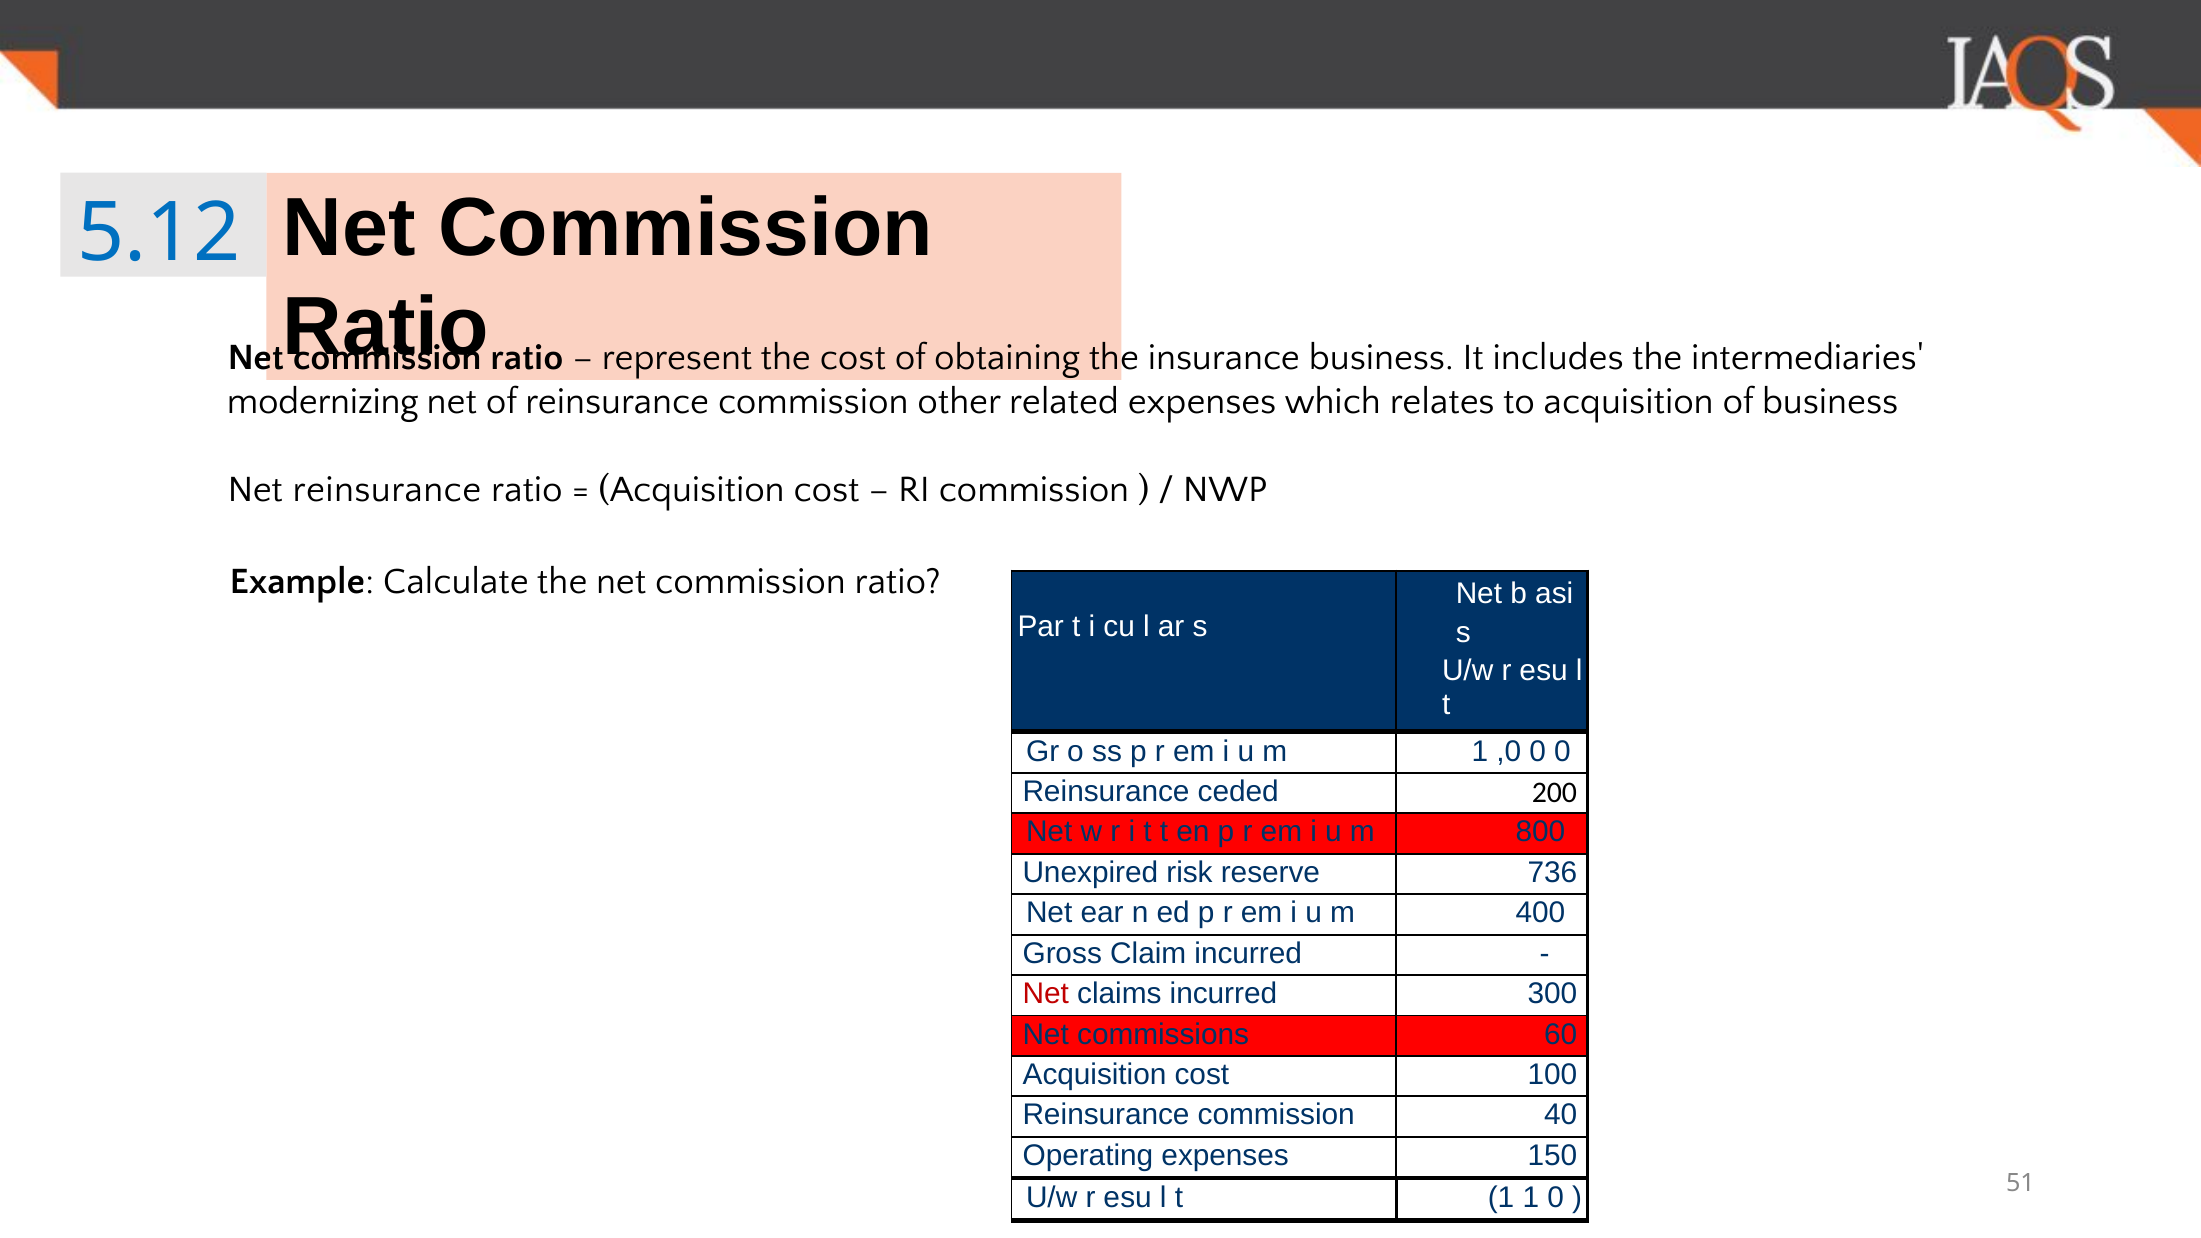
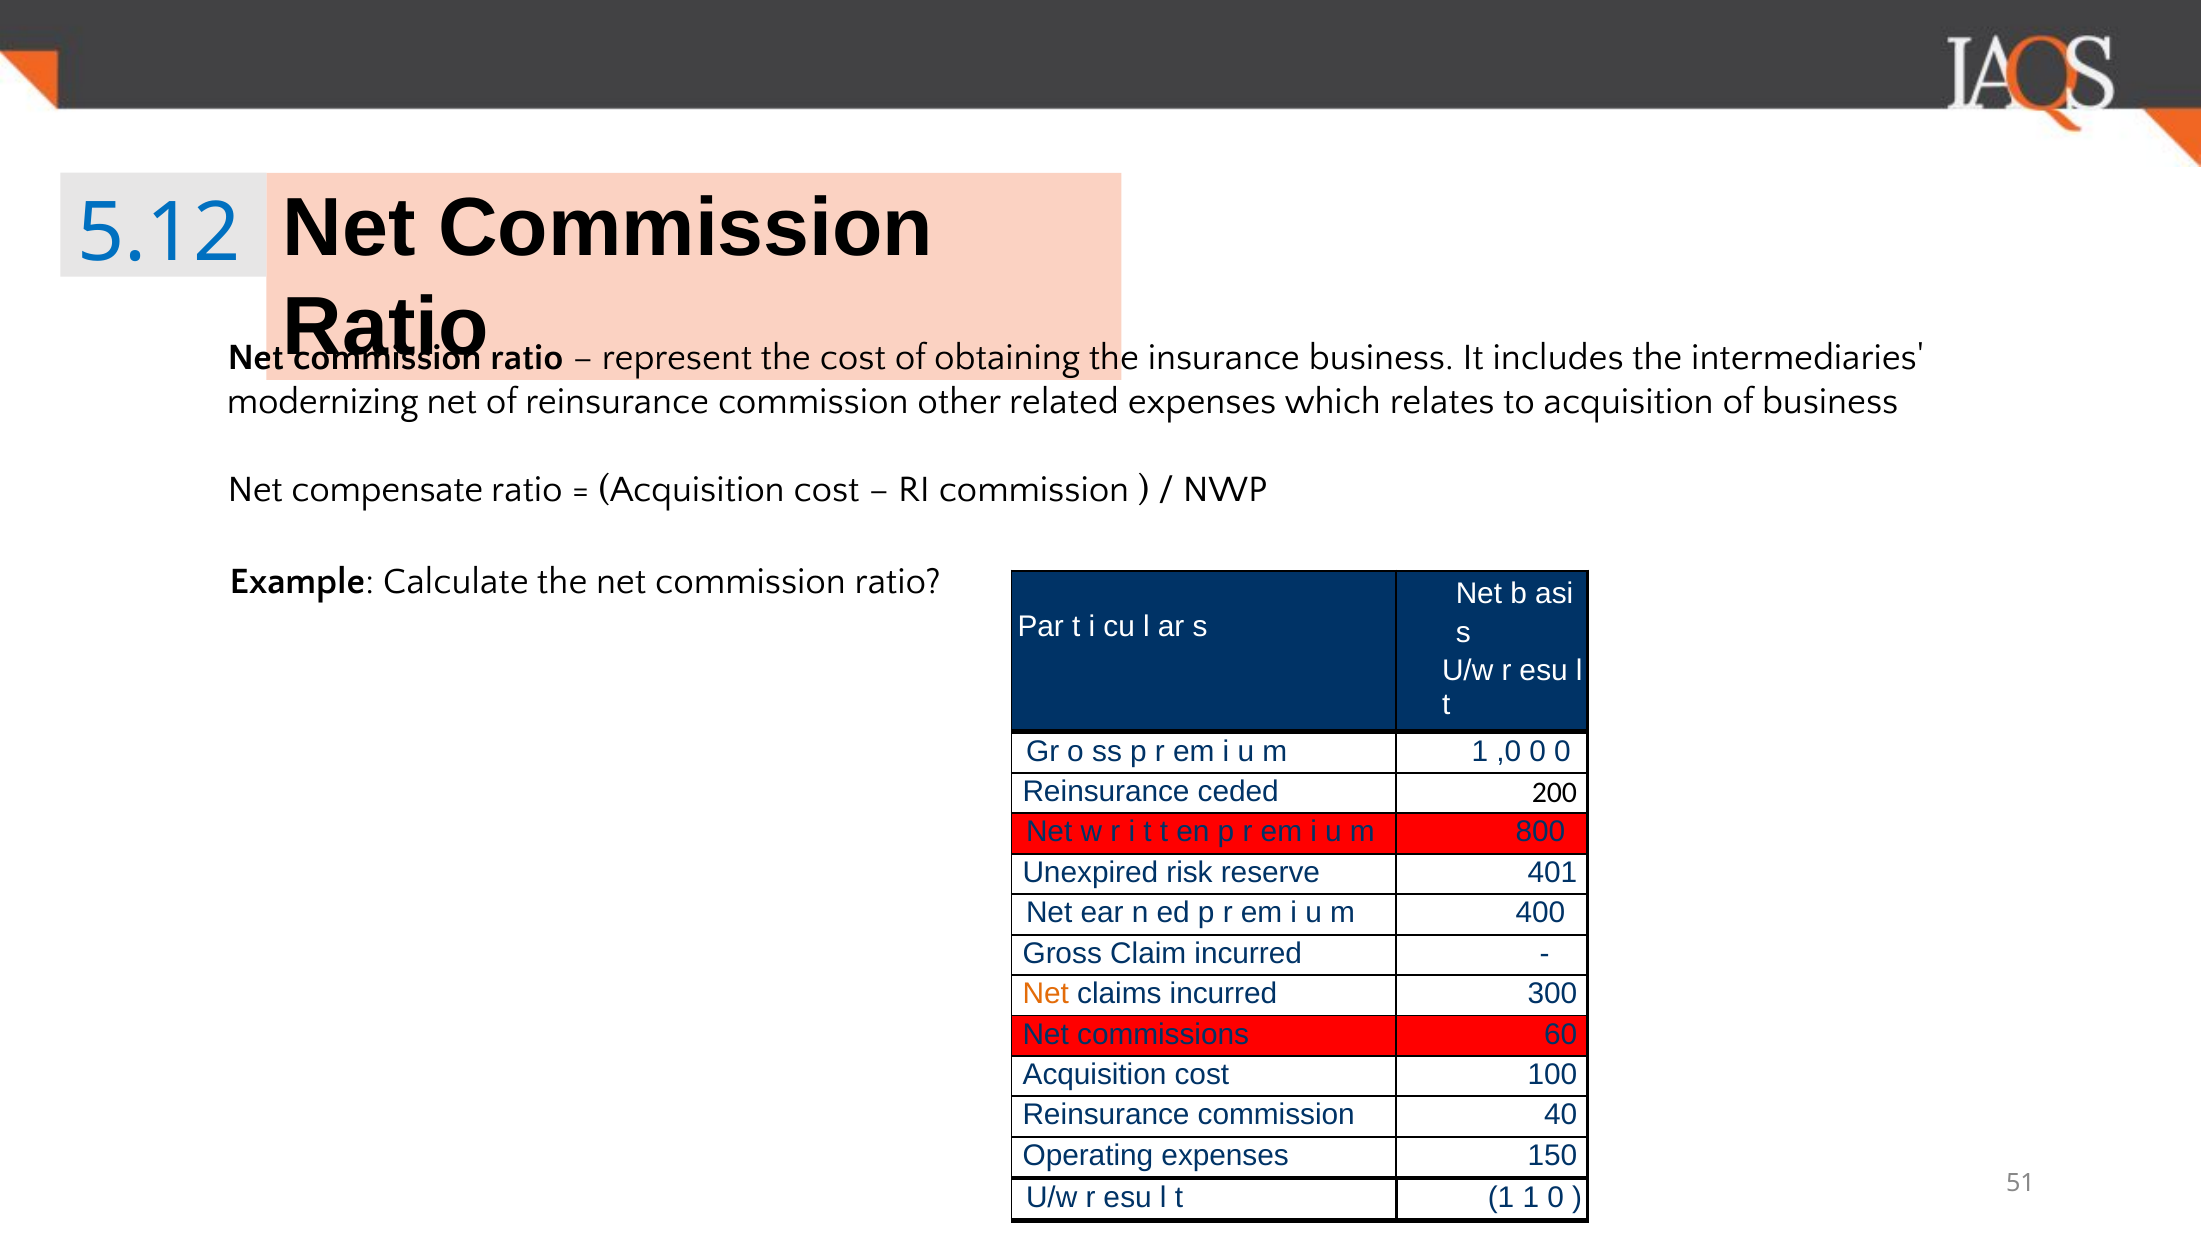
Net reinsurance: reinsurance -> compensate
736: 736 -> 401
Net at (1046, 994) colour: red -> orange
